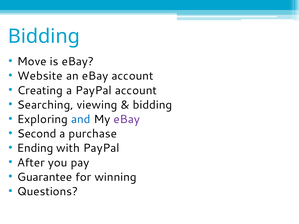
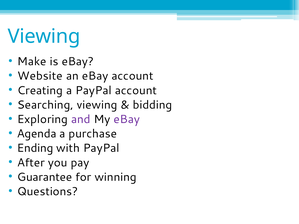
Bidding at (44, 36): Bidding -> Viewing
Move: Move -> Make
and colour: blue -> purple
Second: Second -> Agenda
